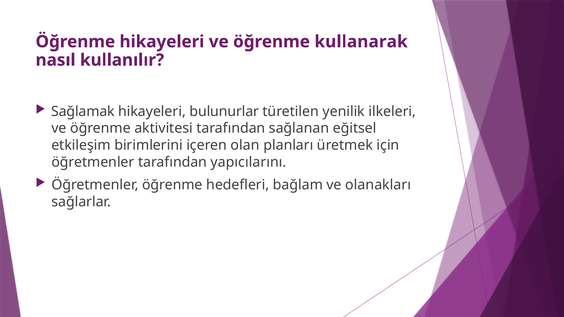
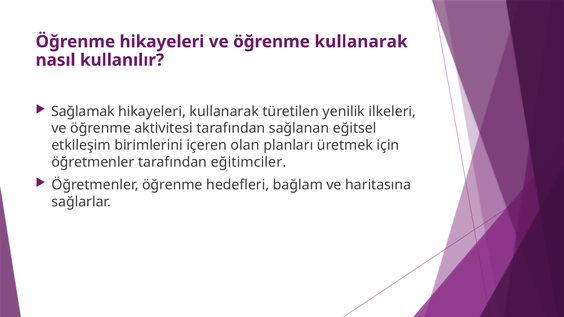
hikayeleri bulunurlar: bulunurlar -> kullanarak
yapıcılarını: yapıcılarını -> eğitimciler
olanakları: olanakları -> haritasına
